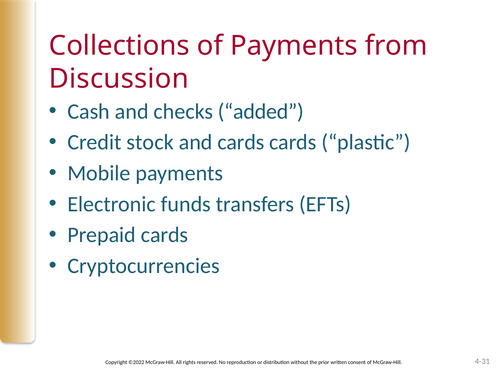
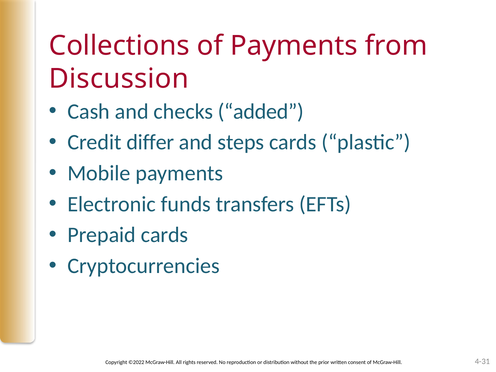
stock: stock -> differ
and cards: cards -> steps
